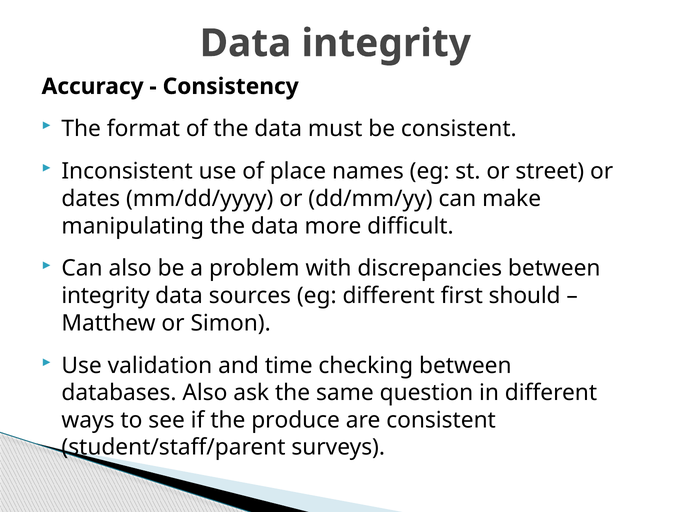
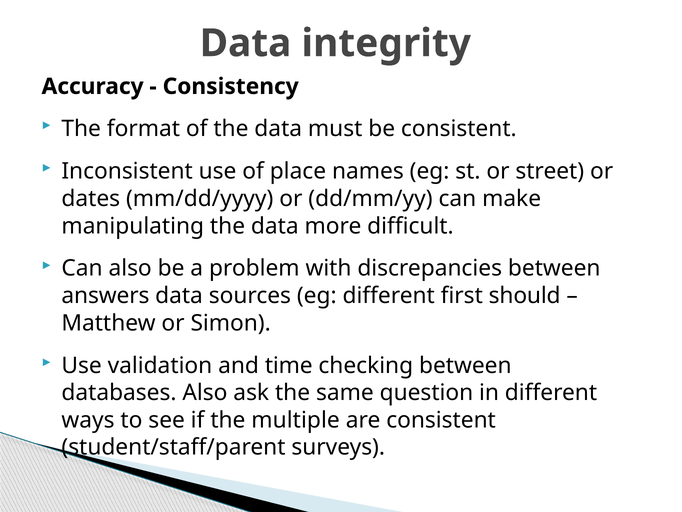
integrity at (106, 295): integrity -> answers
produce: produce -> multiple
